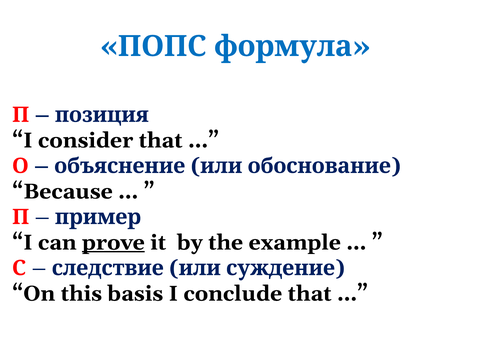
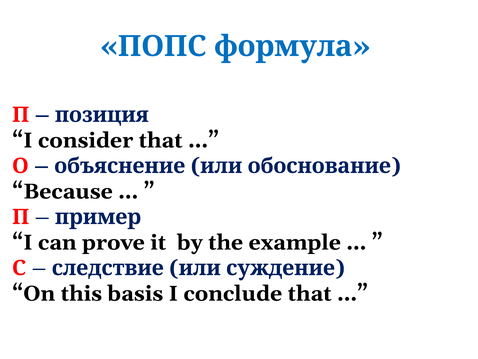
prove underline: present -> none
